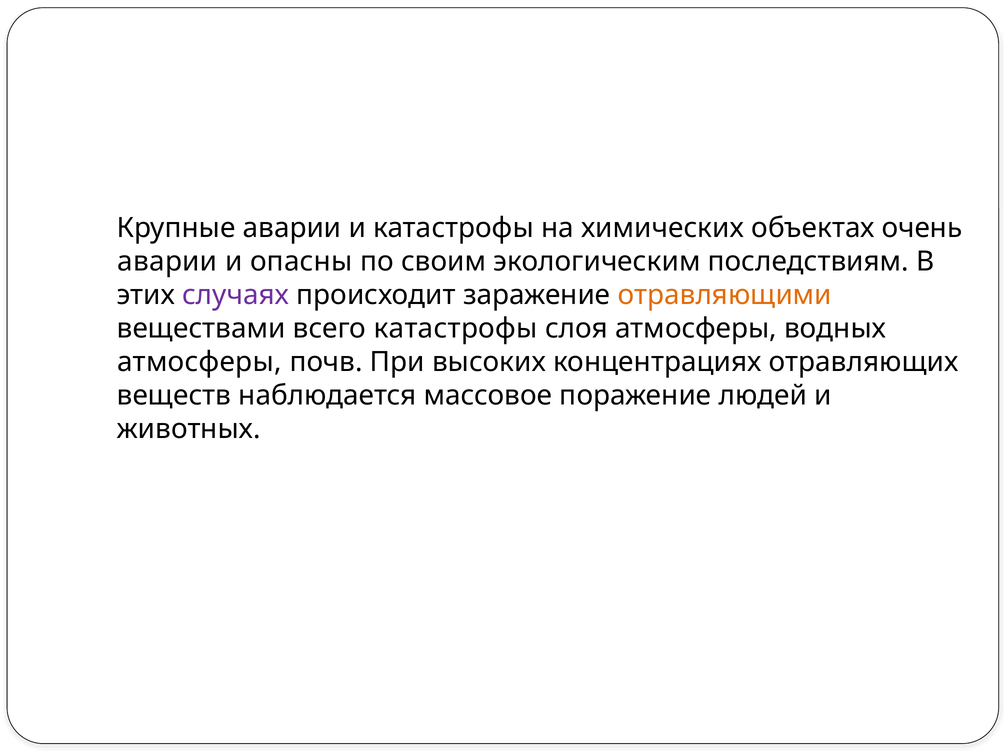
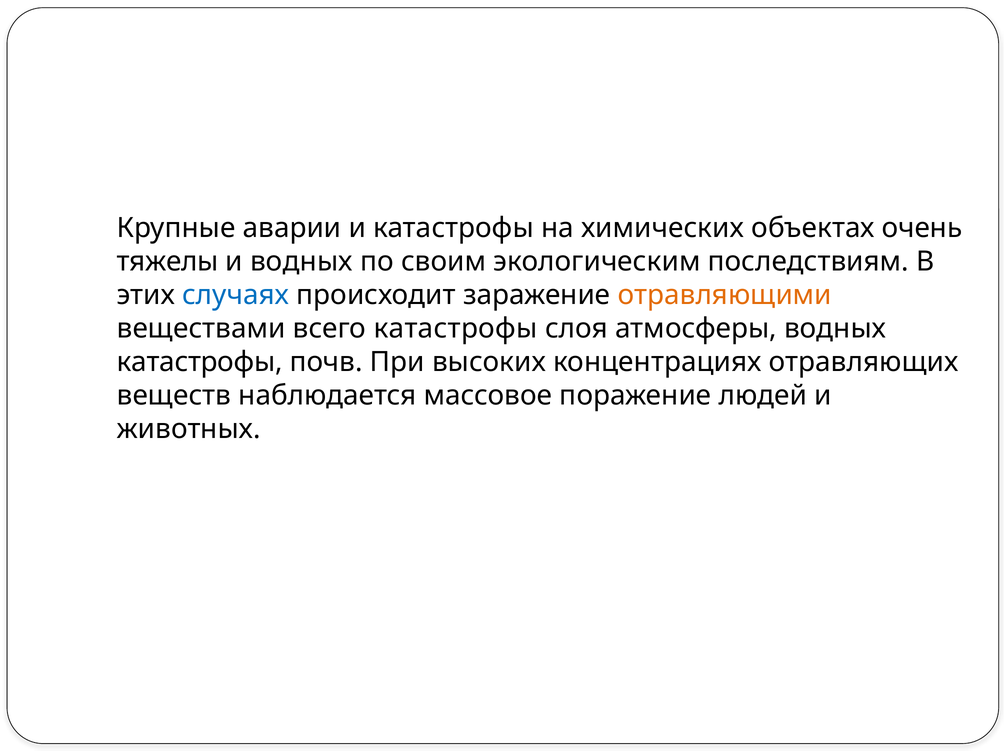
аварии at (167, 262): аварии -> тяжелы
и опасны: опасны -> водных
случаях colour: purple -> blue
атмосферы at (199, 362): атмосферы -> катастрофы
